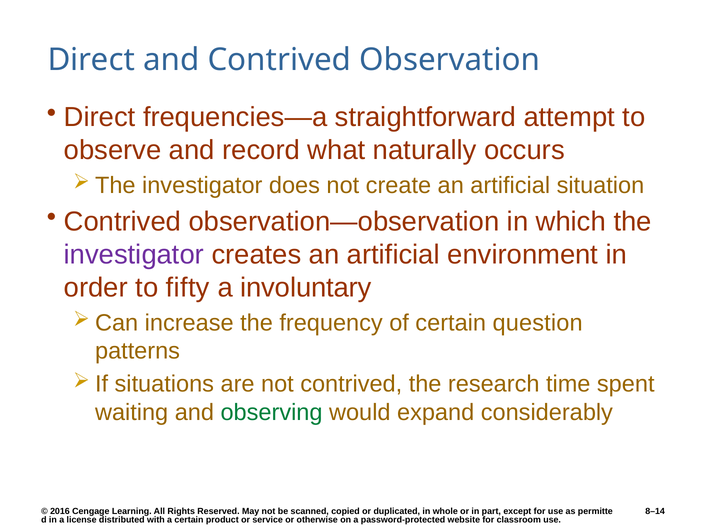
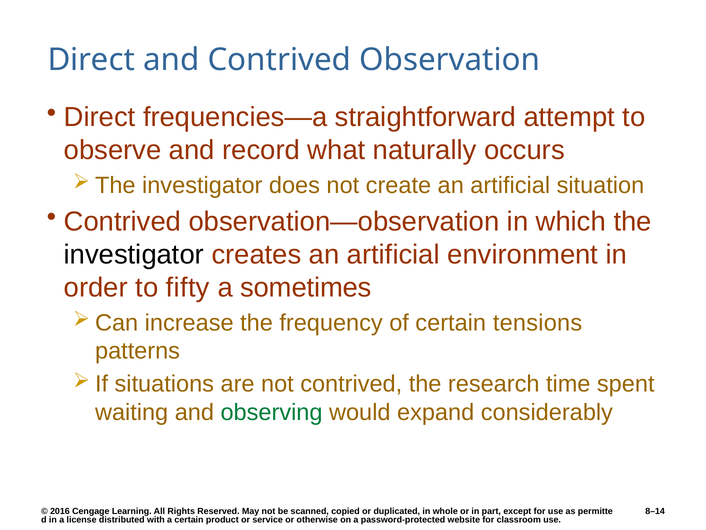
investigator at (134, 255) colour: purple -> black
involuntary: involuntary -> sometimes
question: question -> tensions
